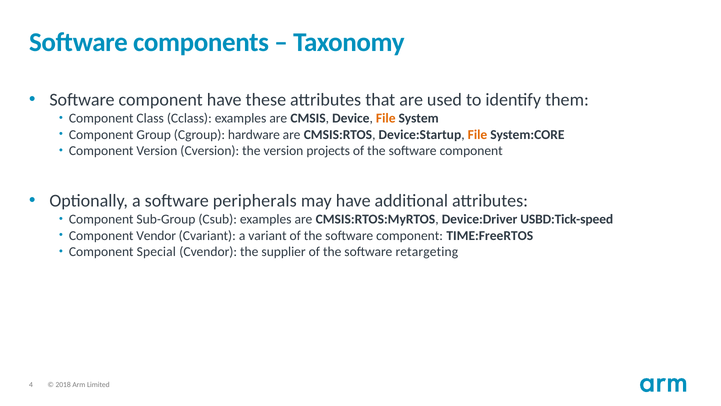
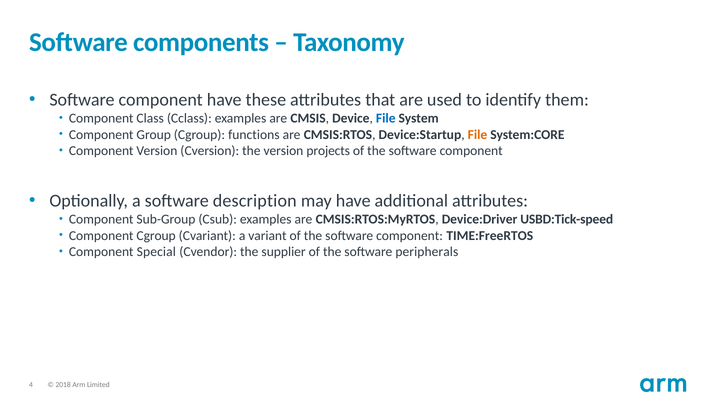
File at (386, 118) colour: orange -> blue
hardware: hardware -> functions
peripherals: peripherals -> description
Component Vendor: Vendor -> Cgroup
retargeting: retargeting -> peripherals
